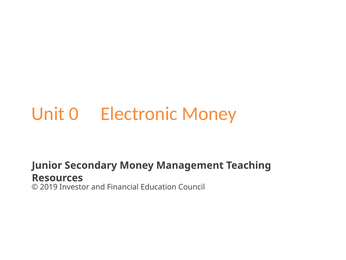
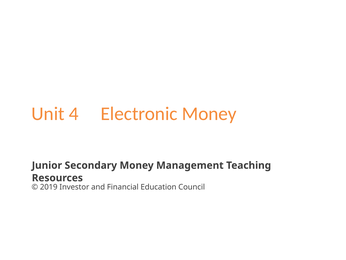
0: 0 -> 4
